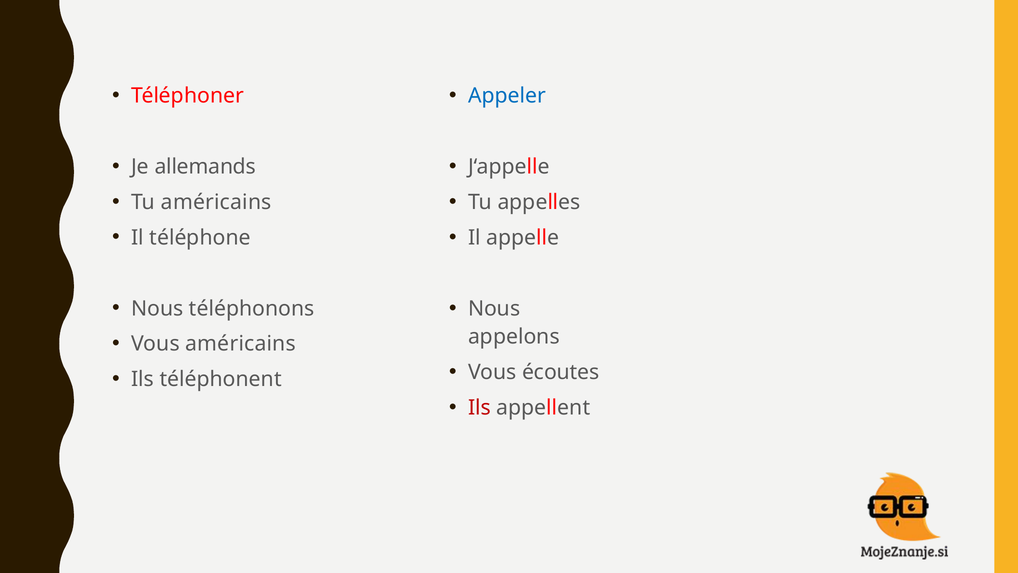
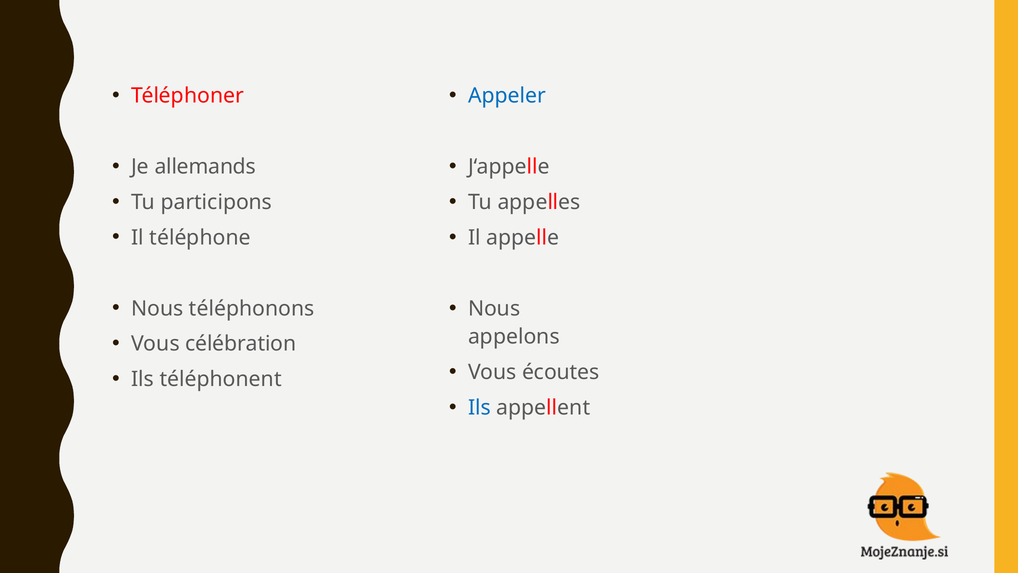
Tu américains: américains -> participons
Vous américains: américains -> célébration
Ils at (480, 407) colour: red -> blue
